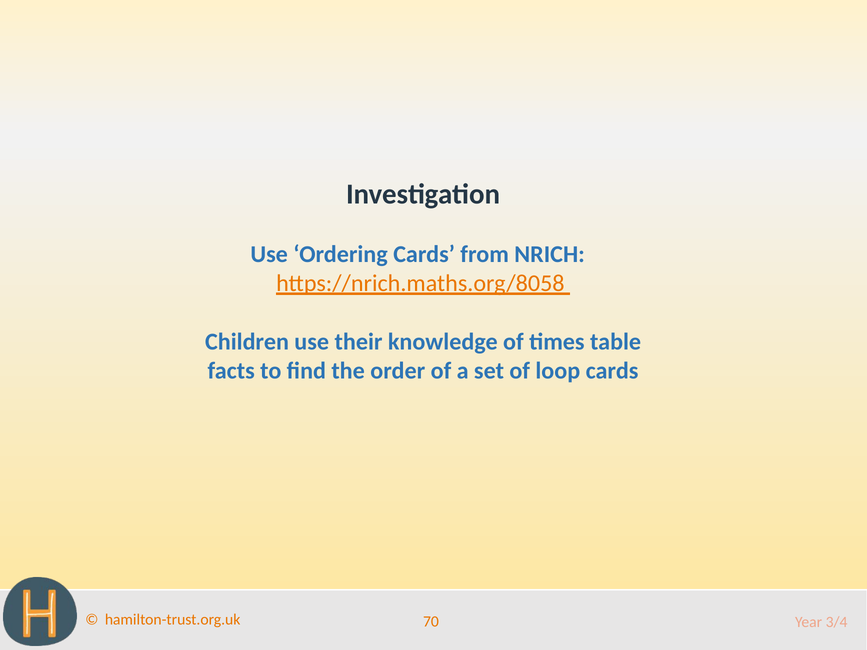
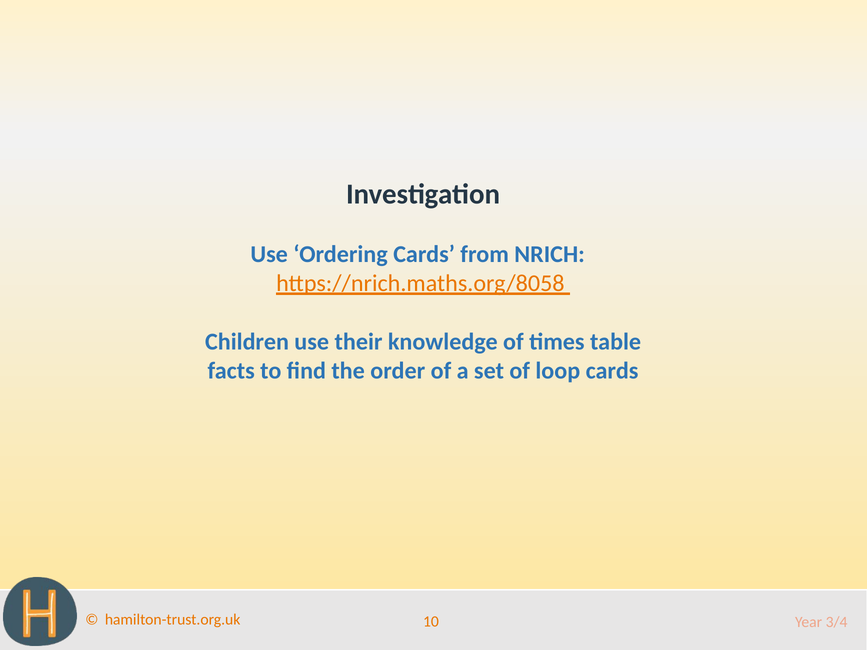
70: 70 -> 10
